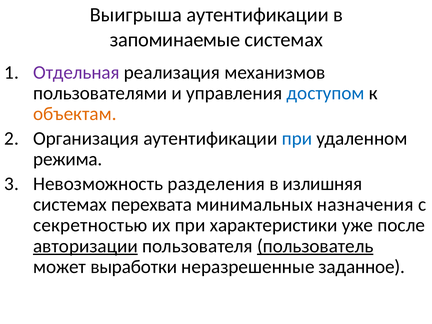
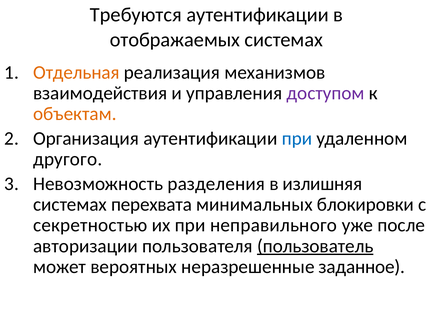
Выигрыша: Выигрыша -> Требуются
запоминаемые: запоминаемые -> отображаемых
Отдельная colour: purple -> orange
пользователями: пользователями -> взаимодействия
доступом colour: blue -> purple
режима: режима -> другого
назначения: назначения -> блокировки
характеристики: характеристики -> неправильного
авторизации underline: present -> none
выработки: выработки -> вероятных
